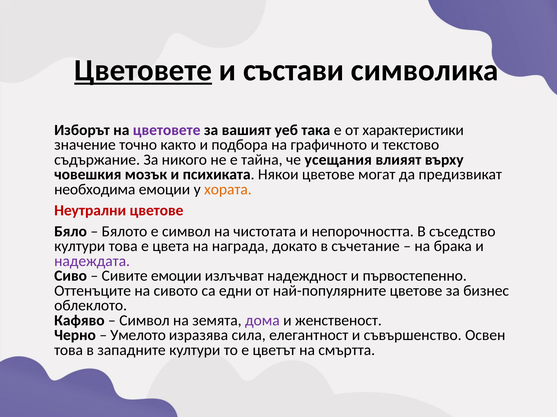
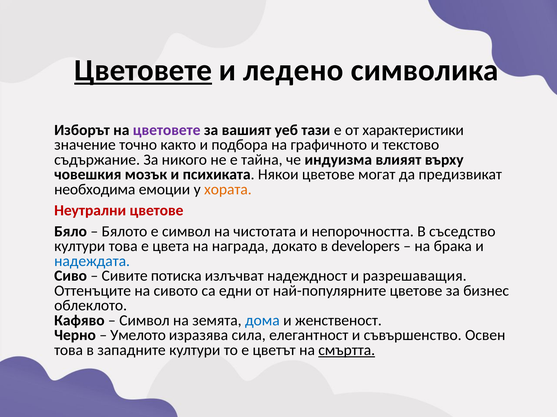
състави: състави -> ледено
така: така -> тази
усещания: усещания -> индуизма
съчетание: съчетание -> developers
надеждата colour: purple -> blue
Сивите емоции: емоции -> потиска
първостепенно: първостепенно -> разрешаващия
дома colour: purple -> blue
смъртта underline: none -> present
